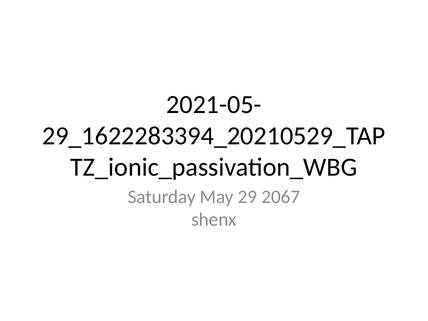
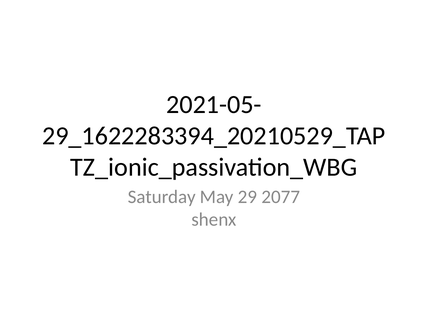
2067: 2067 -> 2077
